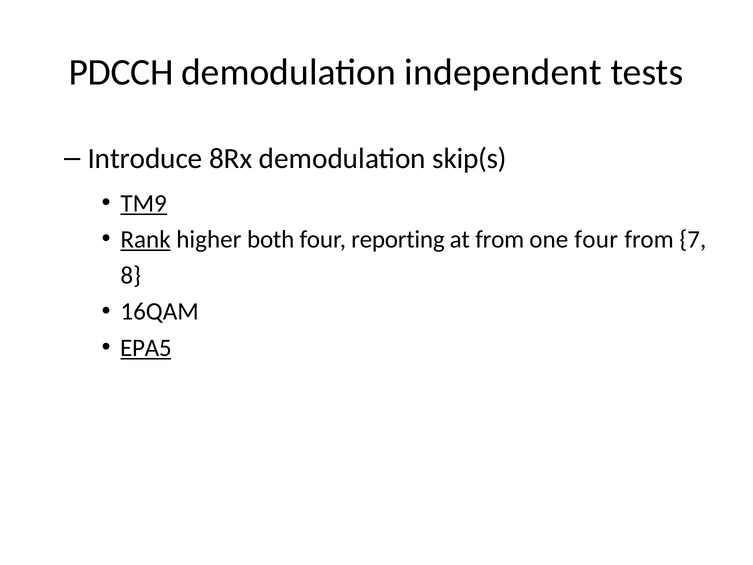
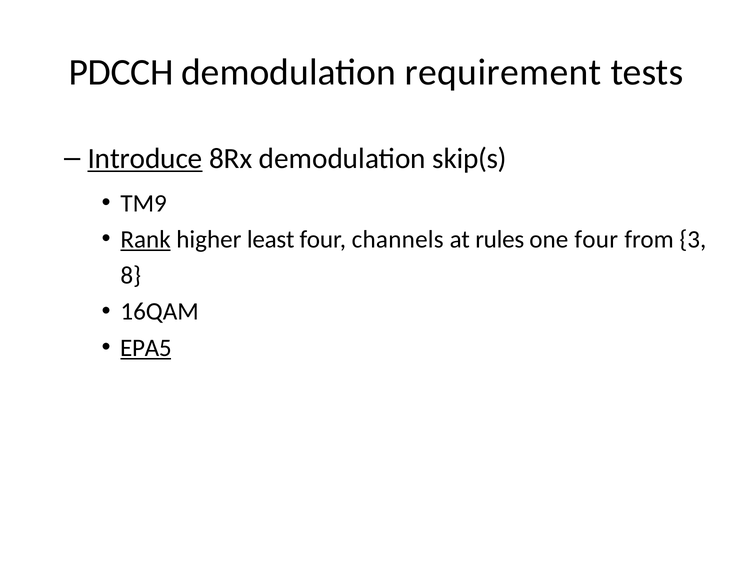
independent: independent -> requirement
Introduce underline: none -> present
TM9 underline: present -> none
both: both -> least
reporting: reporting -> channels
at from: from -> rules
7: 7 -> 3
